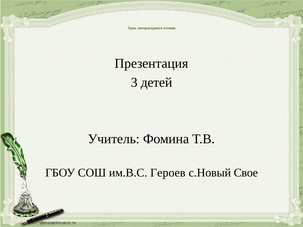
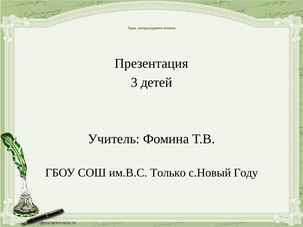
Героев: Героев -> Только
Свое: Свое -> Году
